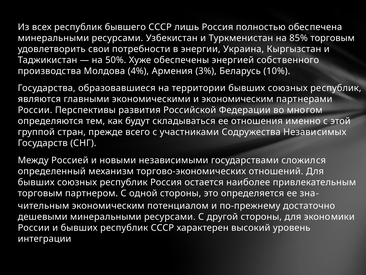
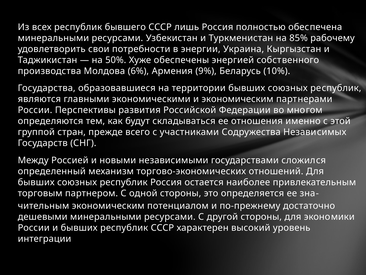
85% торговым: торговым -> рабочему
4%: 4% -> 6%
3%: 3% -> 9%
